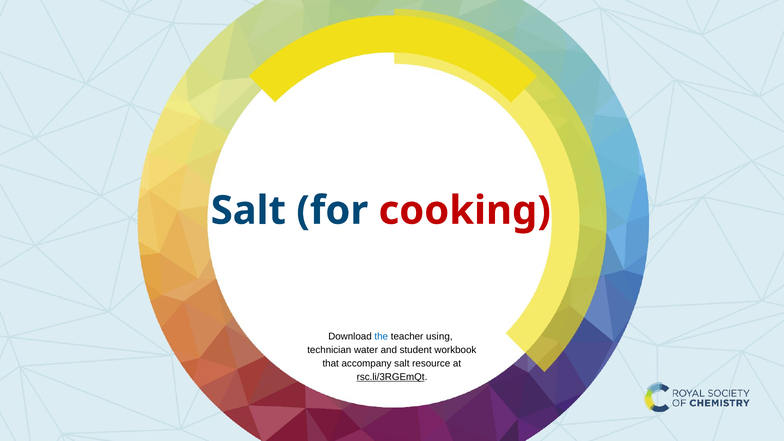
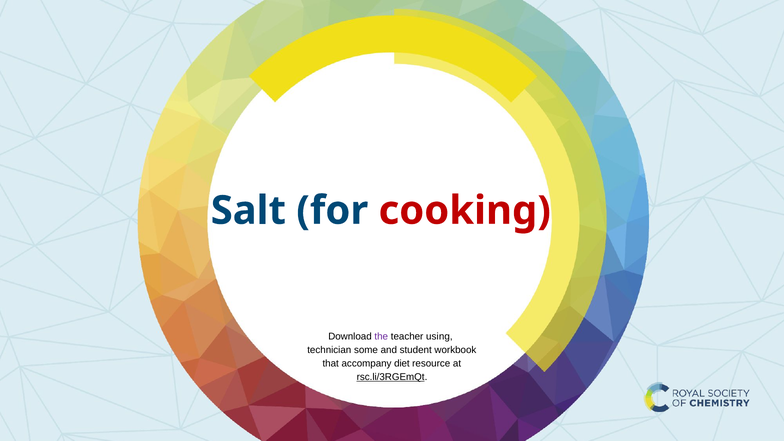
the colour: blue -> purple
water: water -> some
accompany salt: salt -> diet
